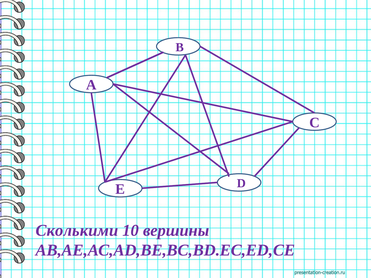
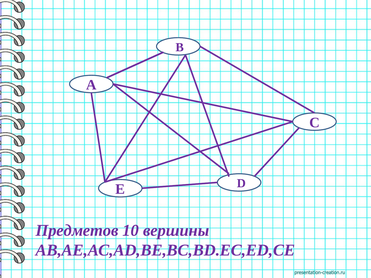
Сколькими: Сколькими -> Предметов
